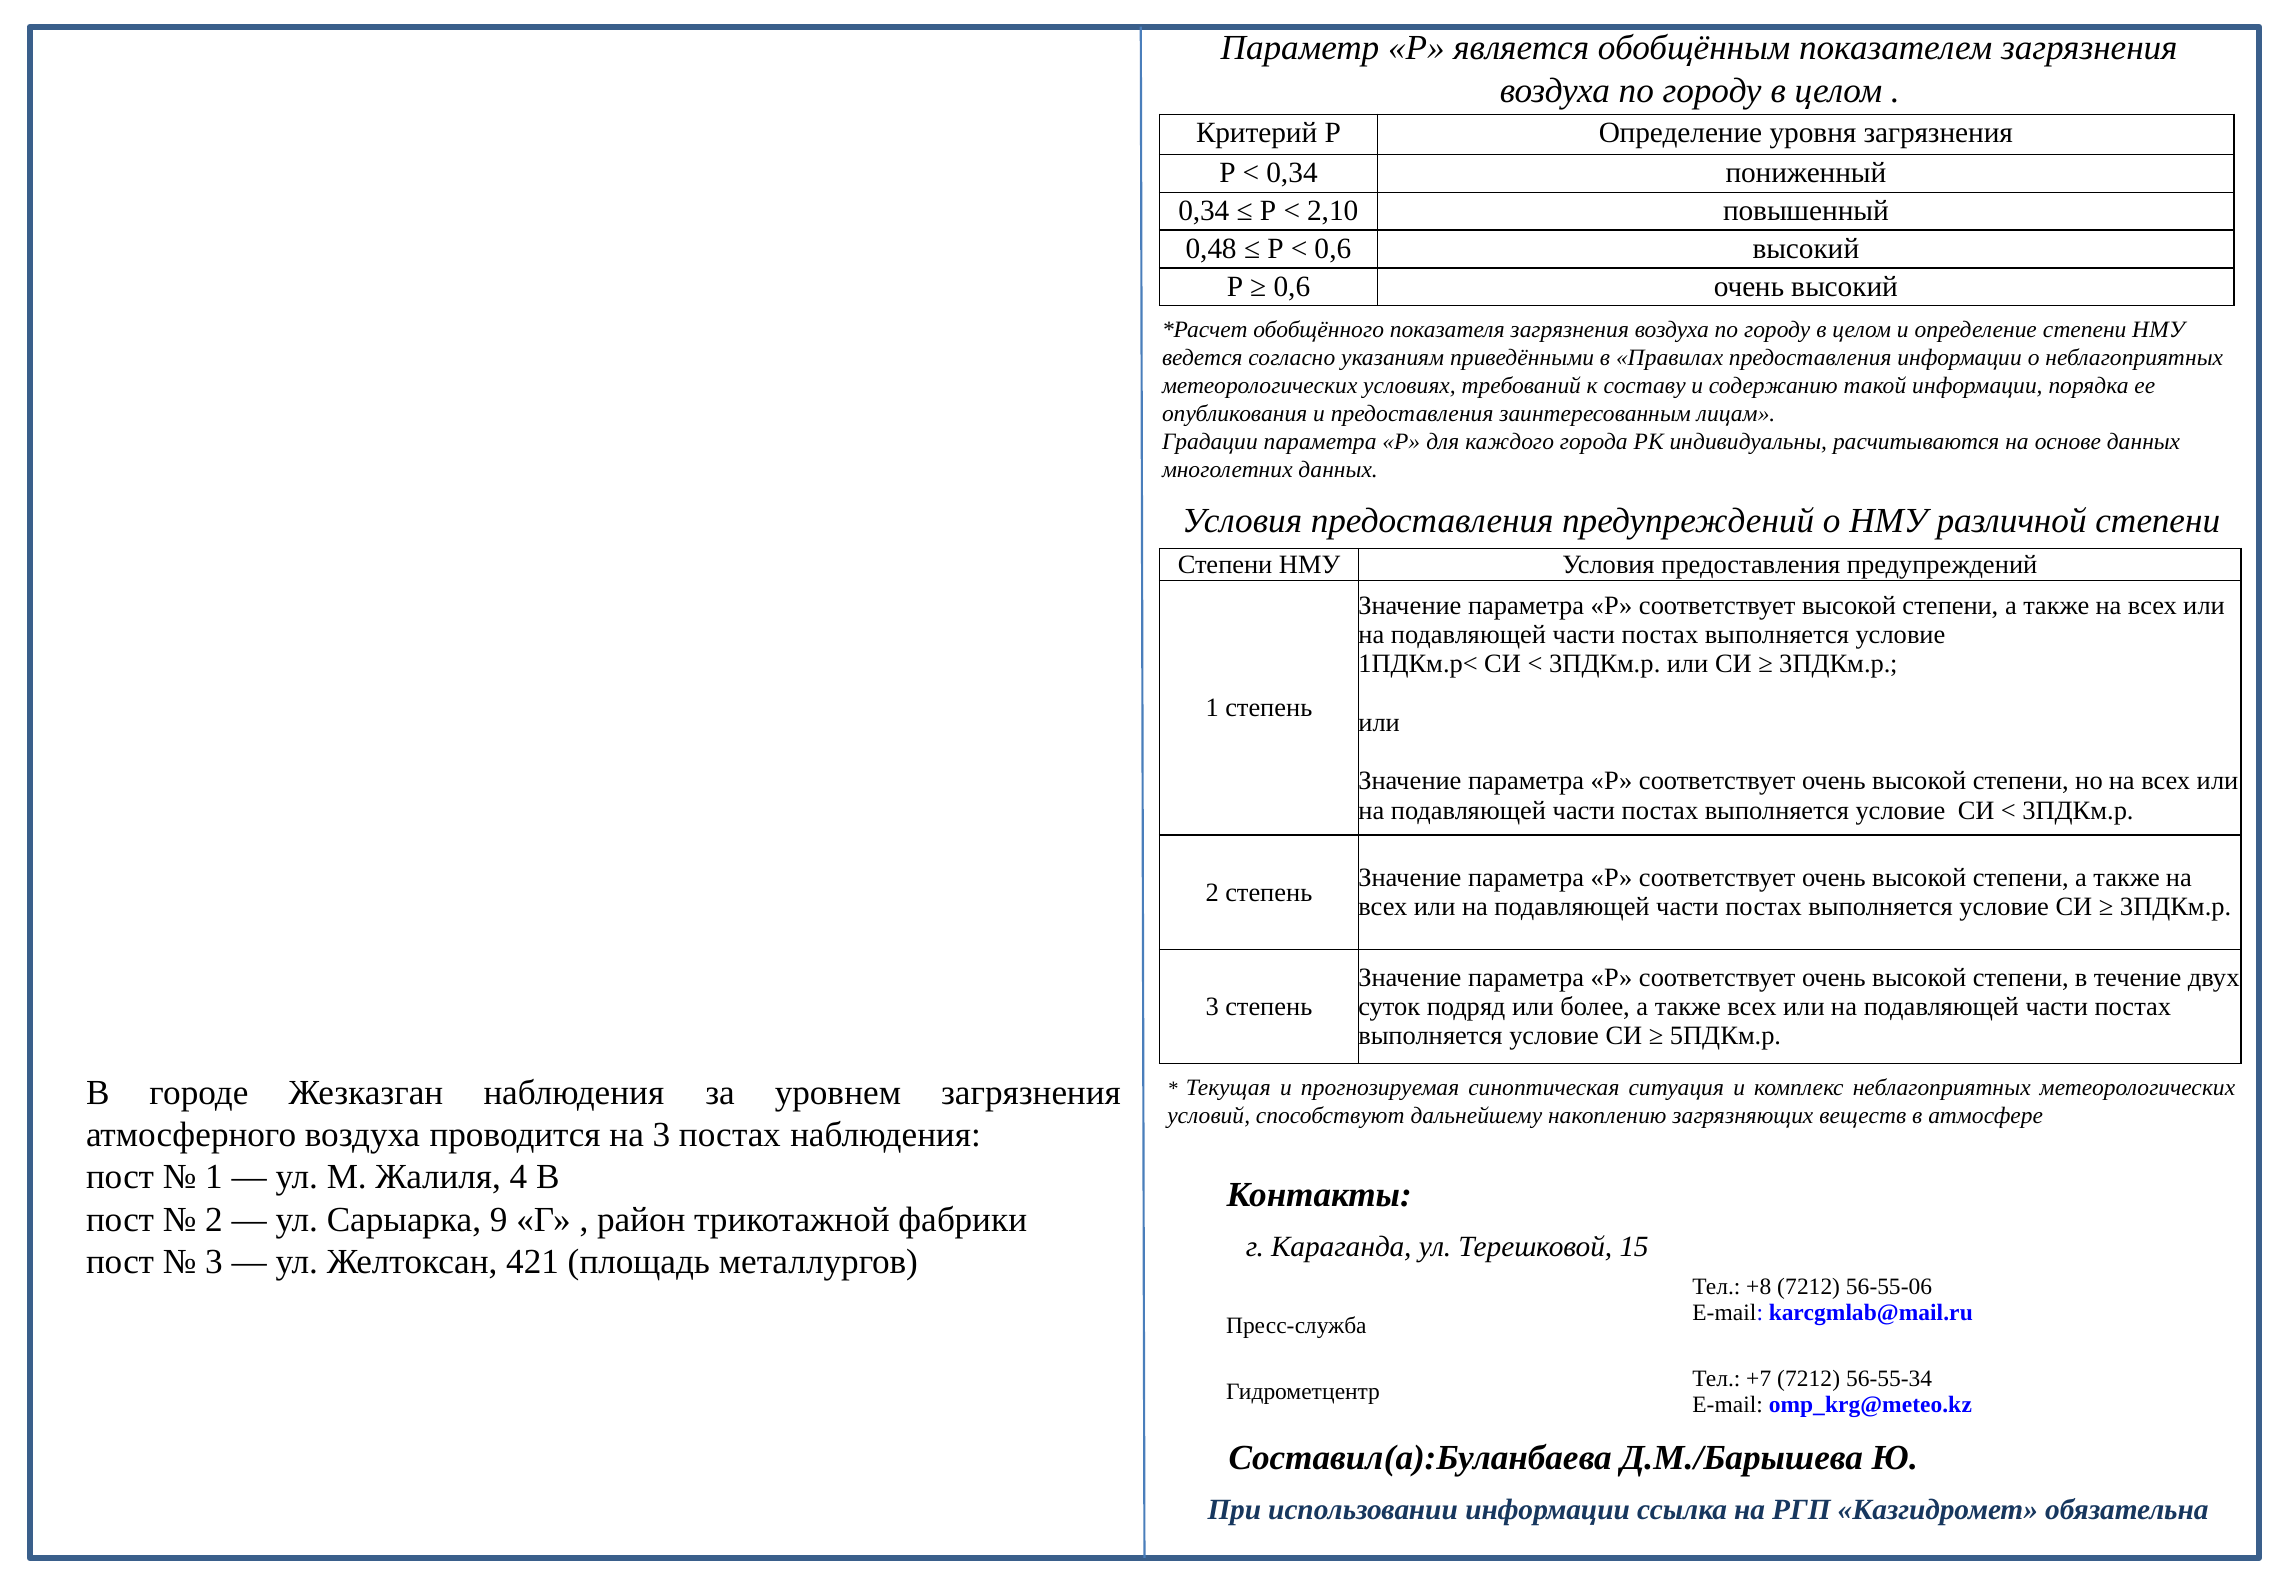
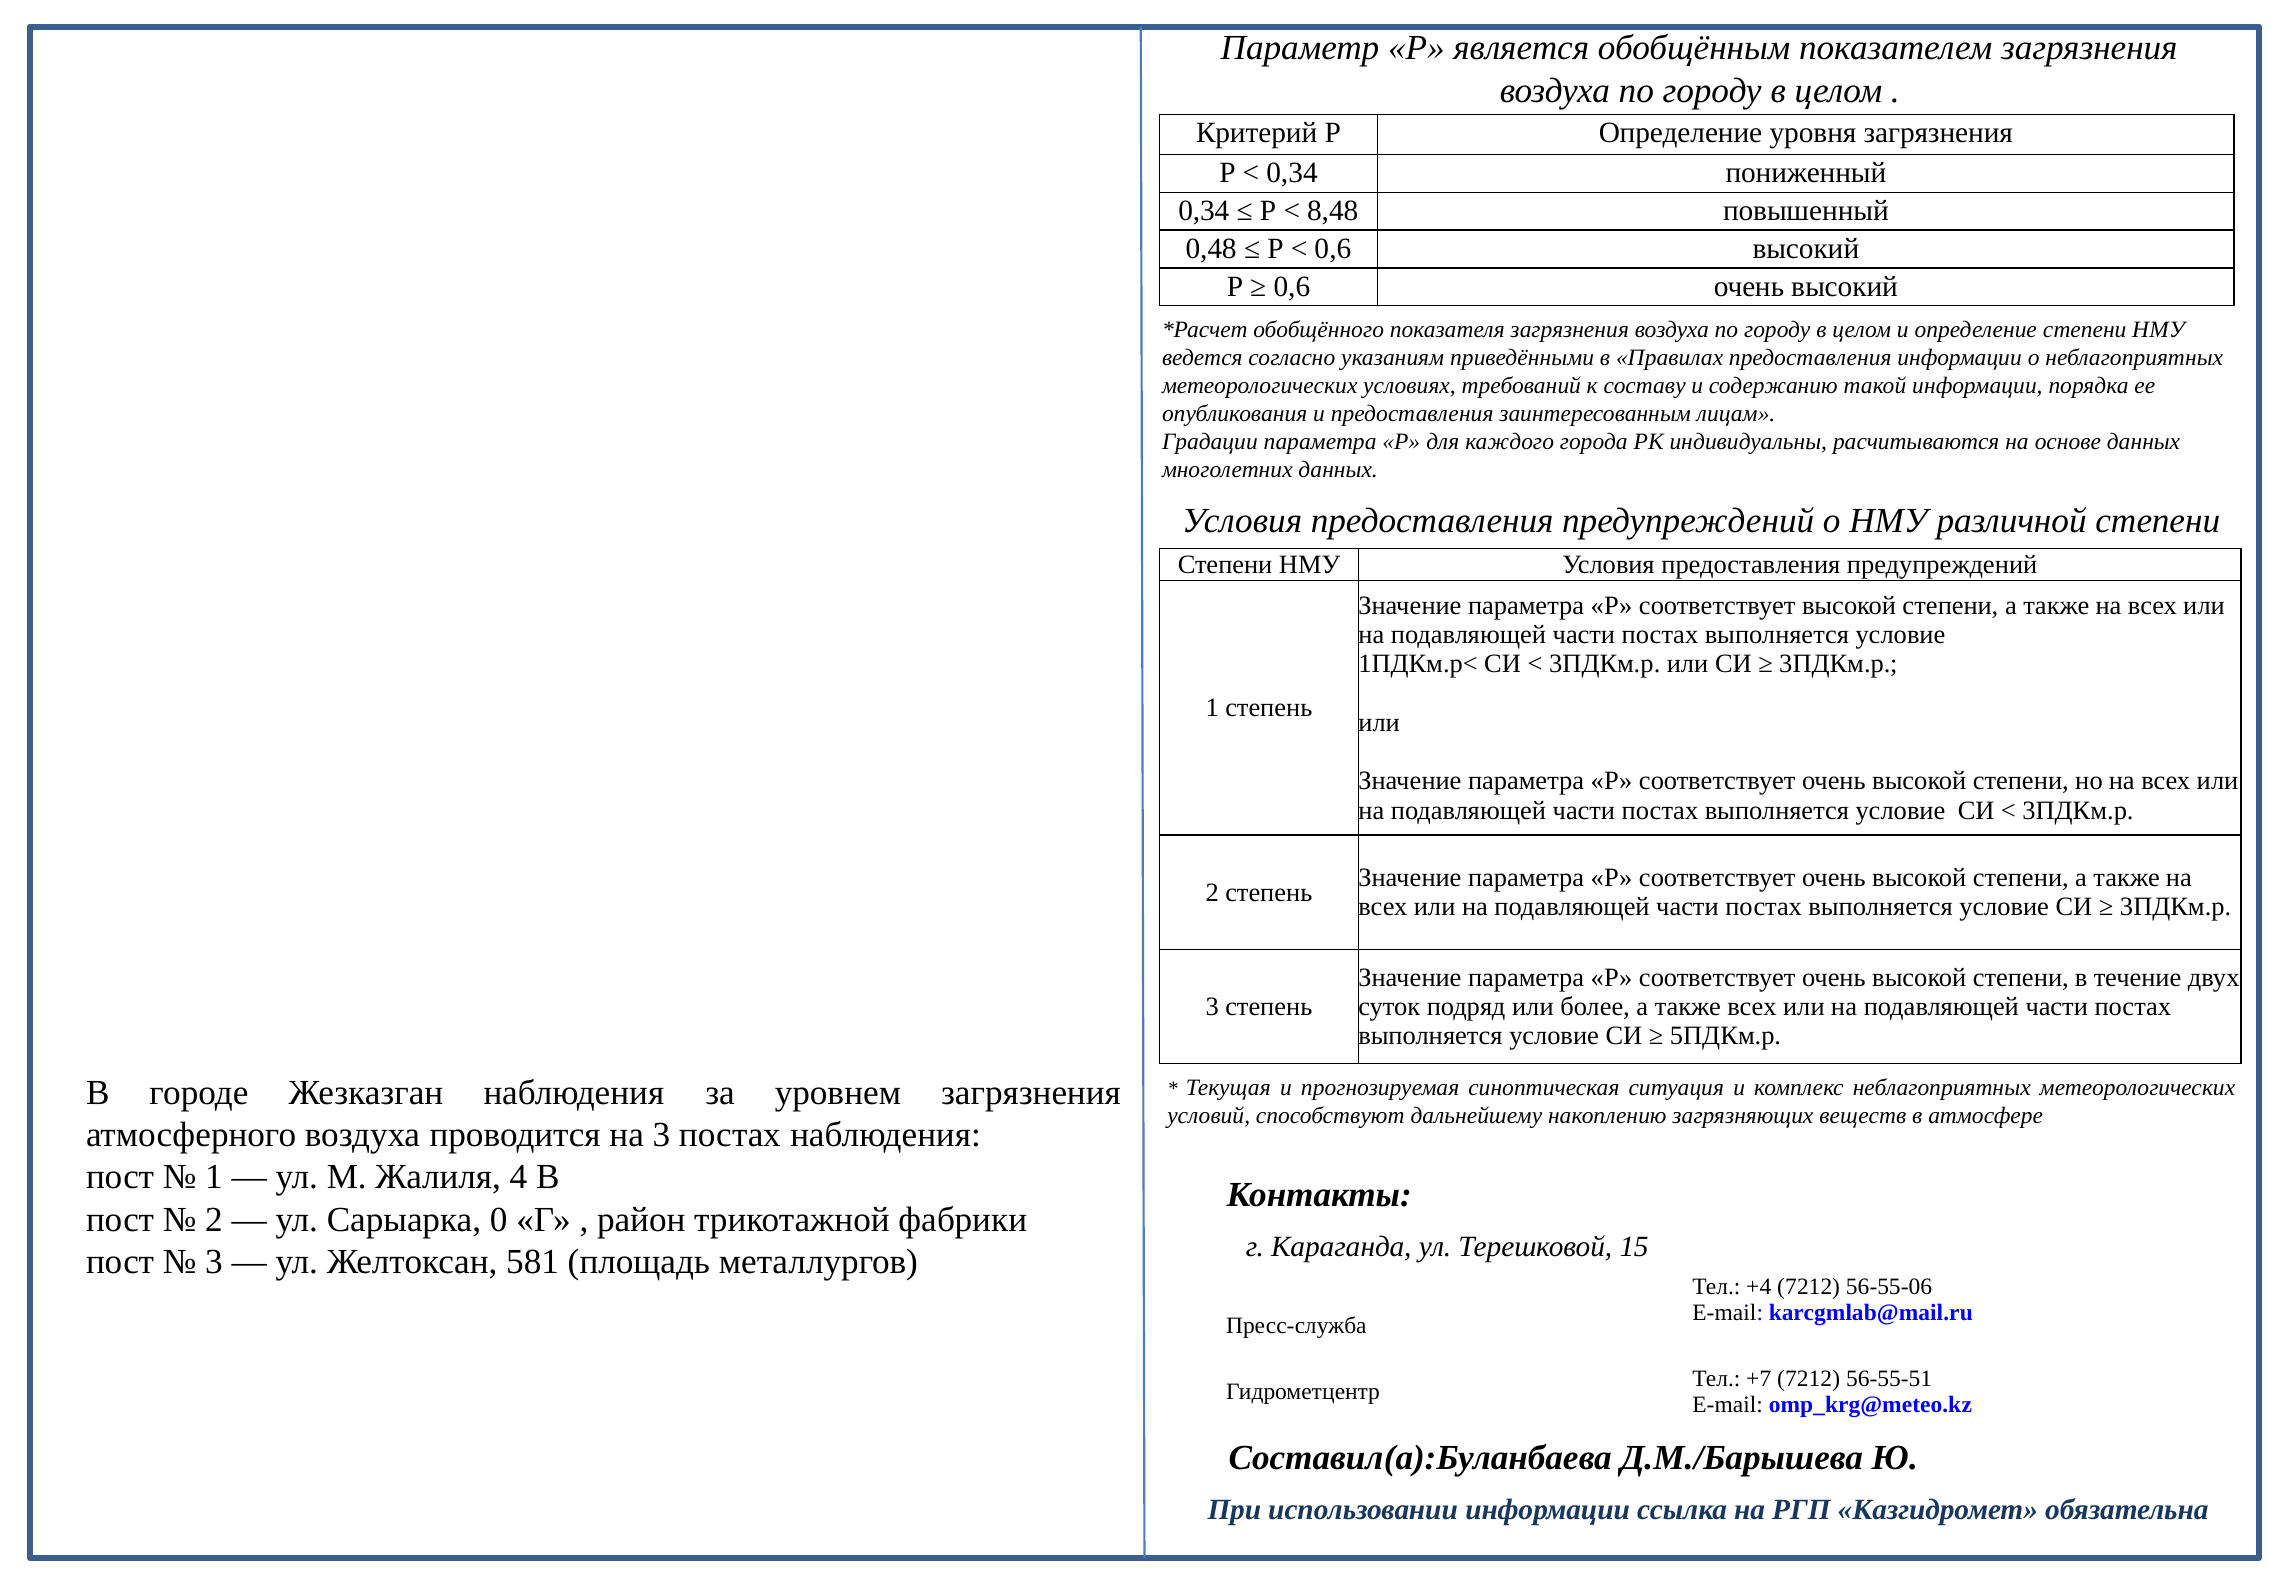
2,10: 2,10 -> 8,48
9: 9 -> 0
421: 421 -> 581
+8: +8 -> +4
56-55-34: 56-55-34 -> 56-55-51
